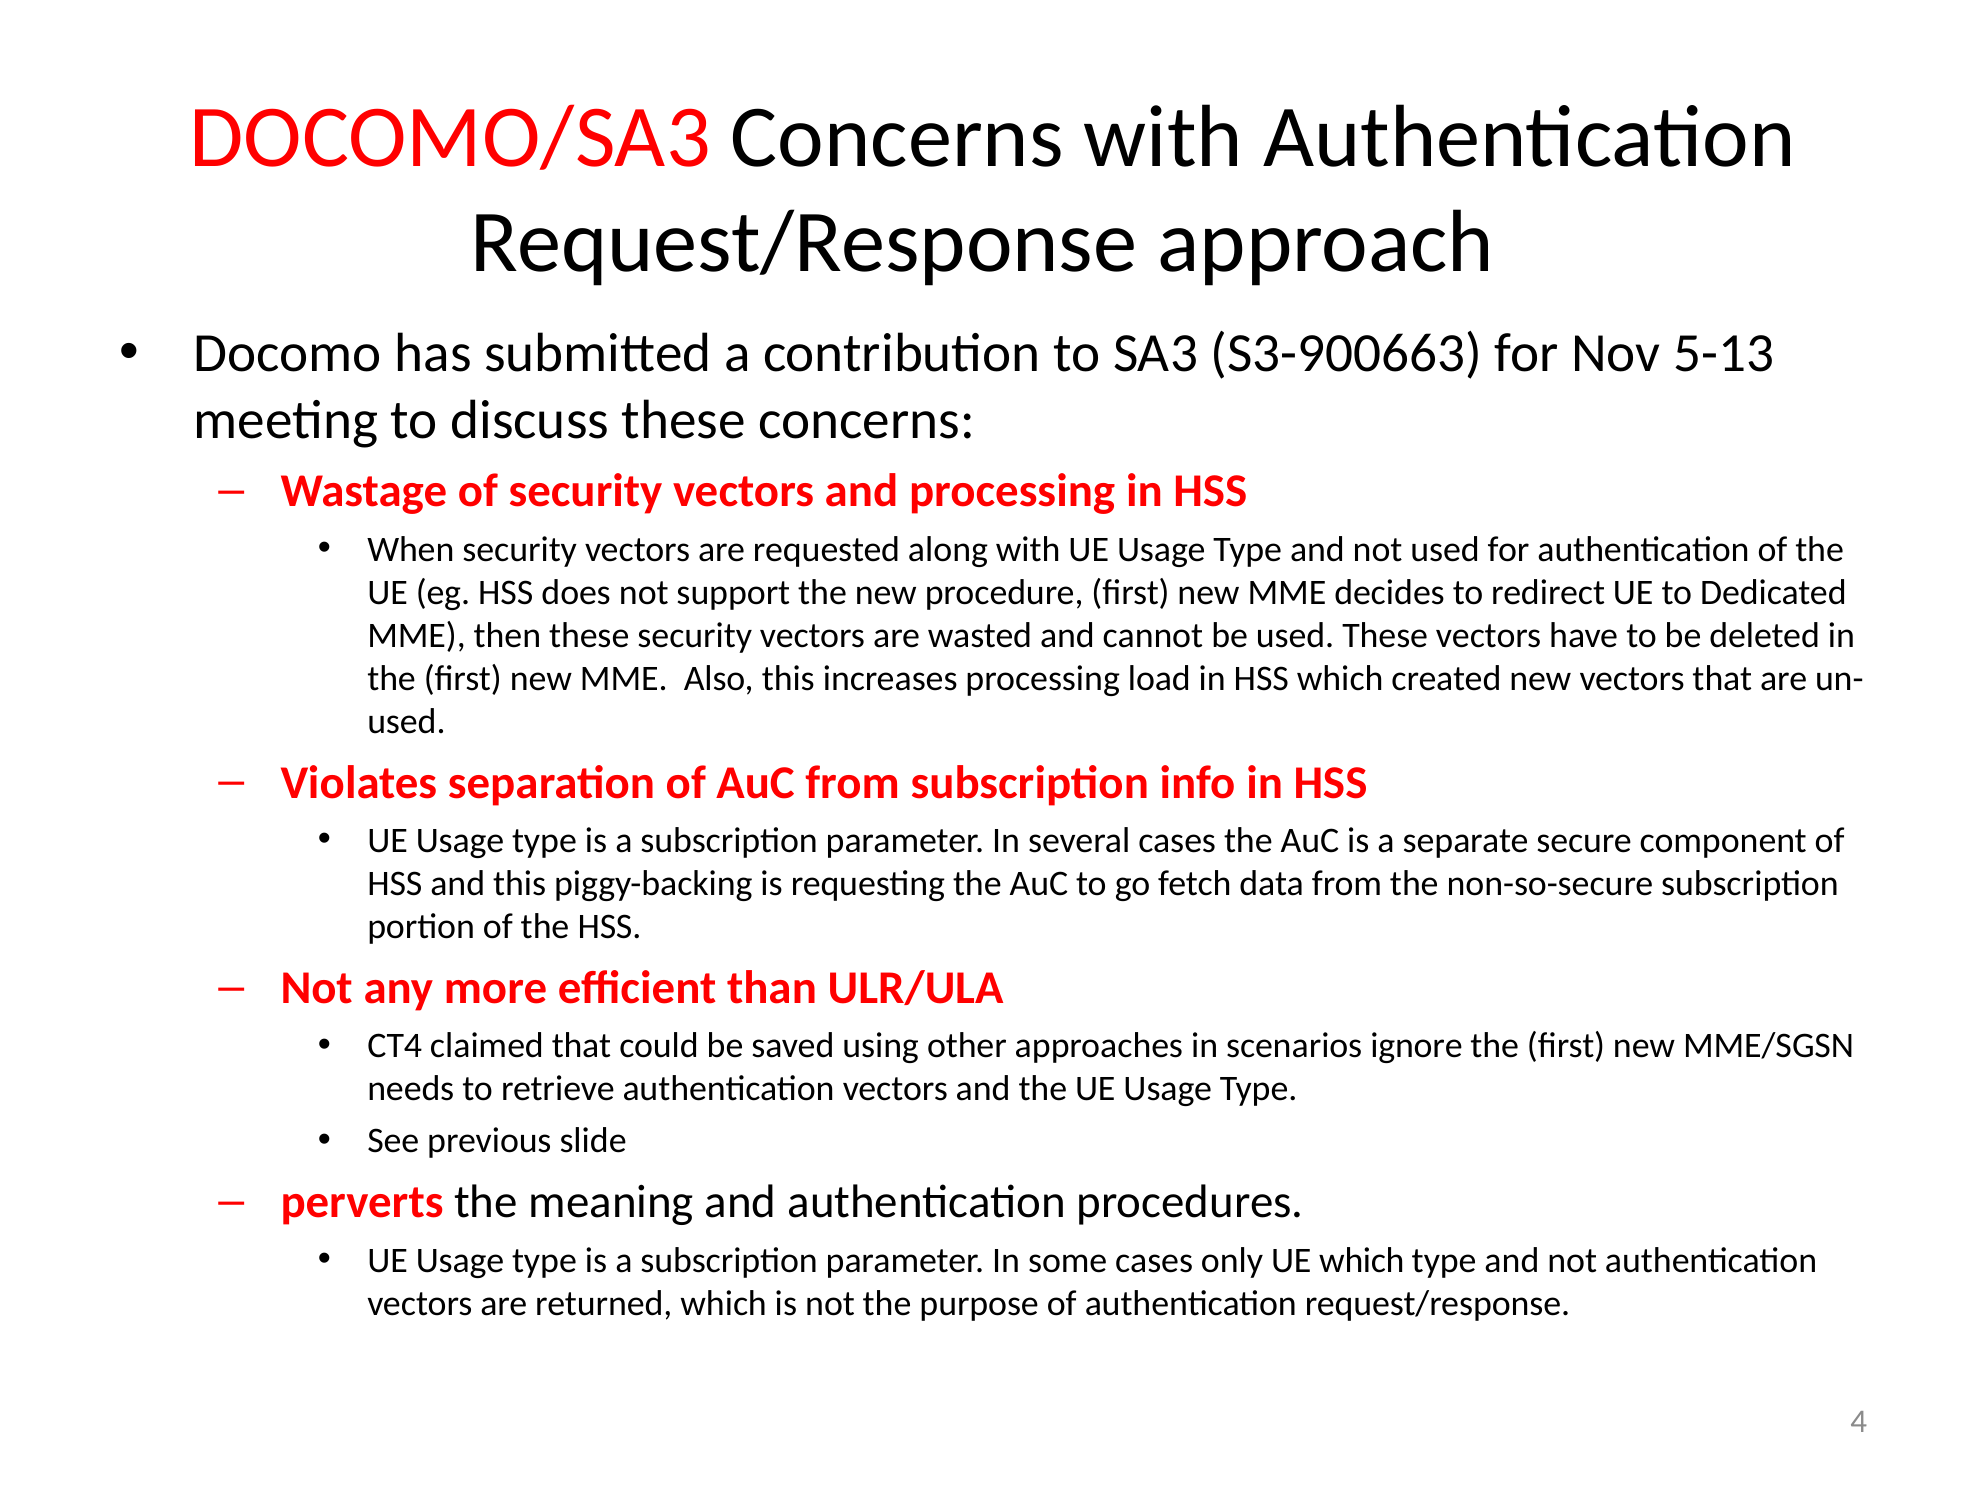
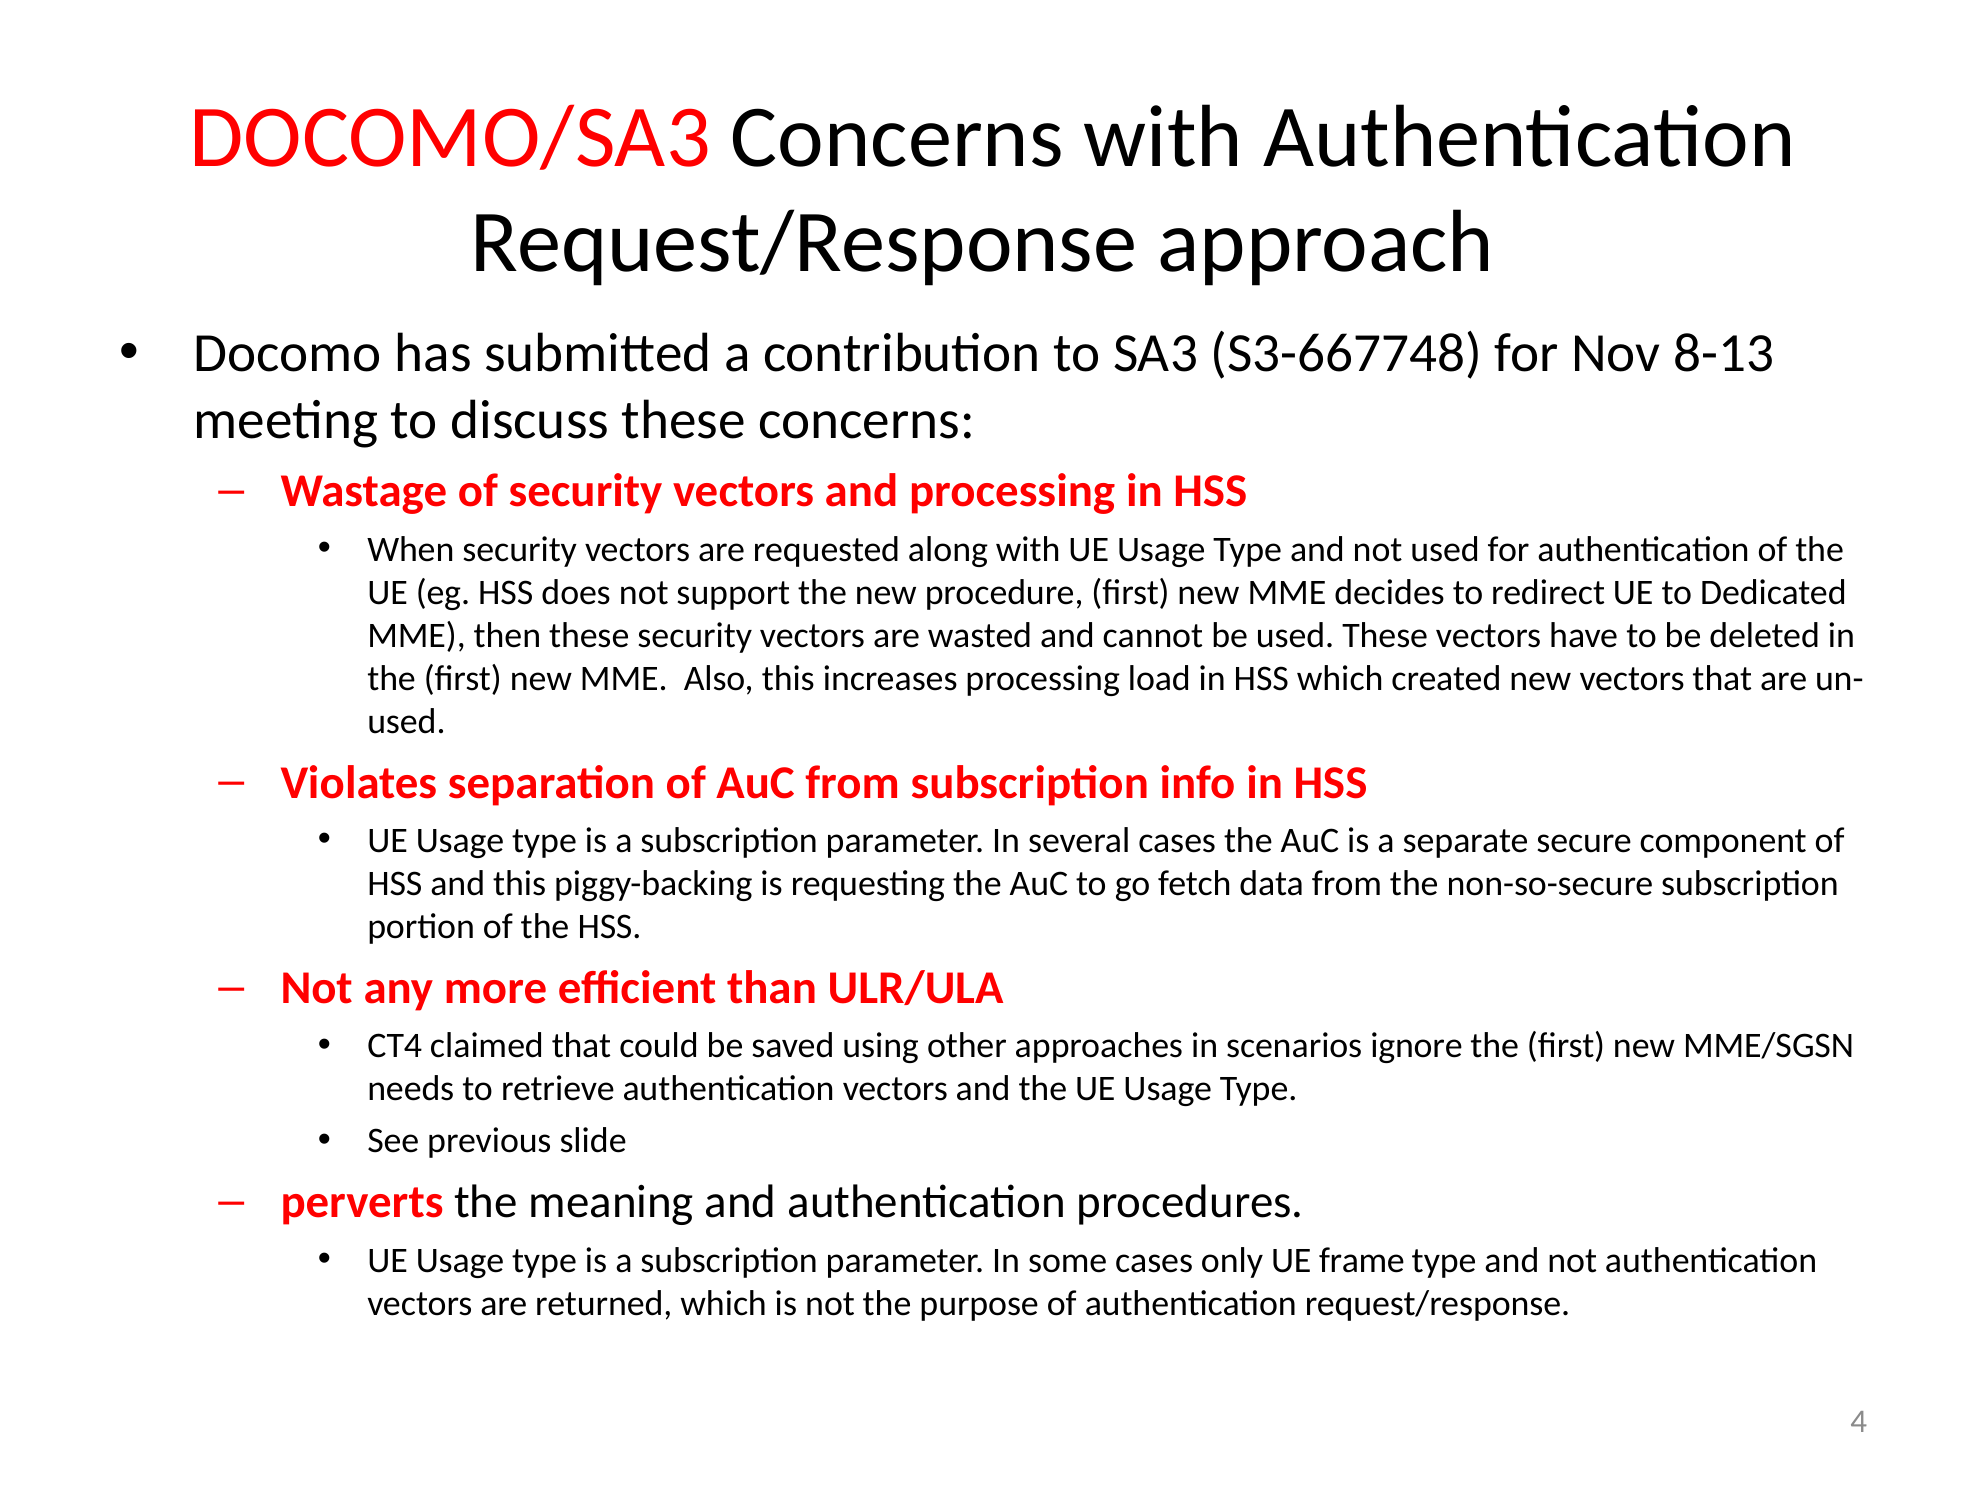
S3-900663: S3-900663 -> S3-667748
5-13: 5-13 -> 8-13
UE which: which -> frame
